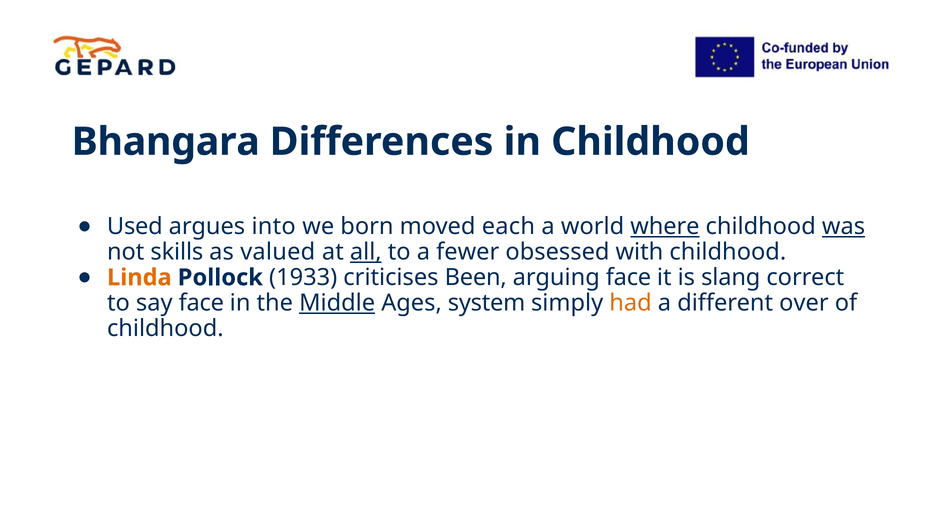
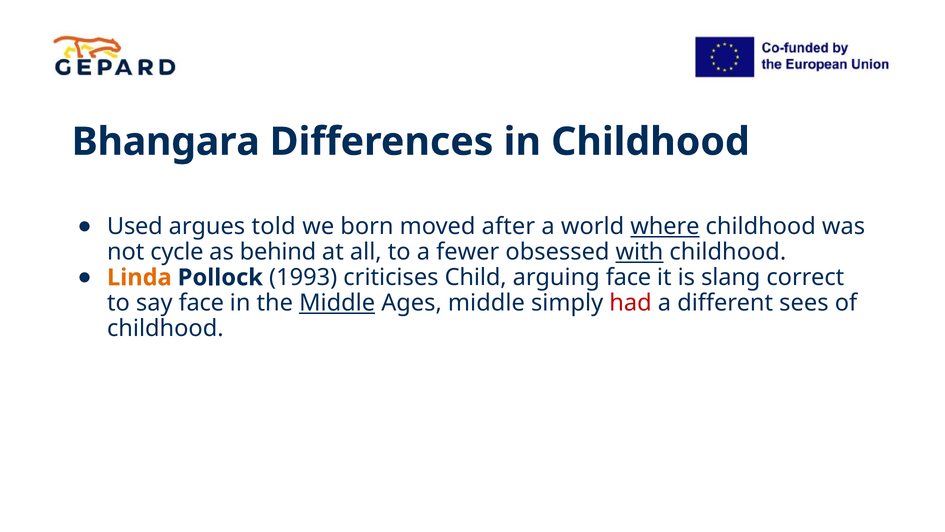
into: into -> told
each: each -> after
was underline: present -> none
skills: skills -> cycle
valued: valued -> behind
all underline: present -> none
with underline: none -> present
1933: 1933 -> 1993
Been: Been -> Child
Ages system: system -> middle
had colour: orange -> red
over: over -> sees
